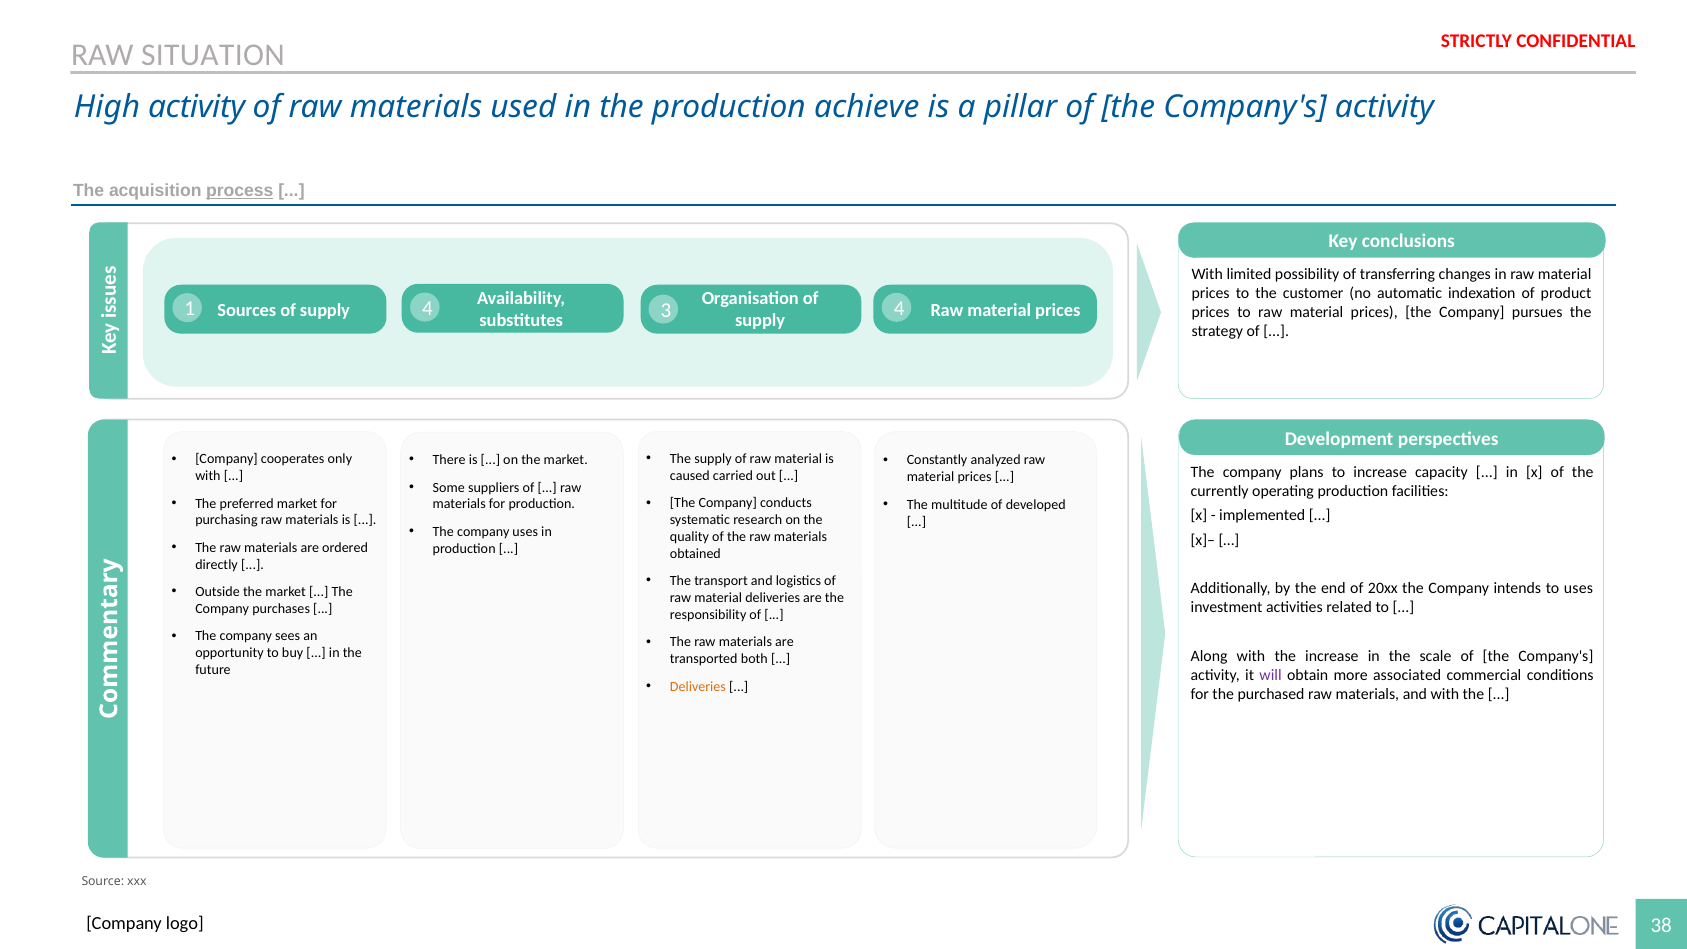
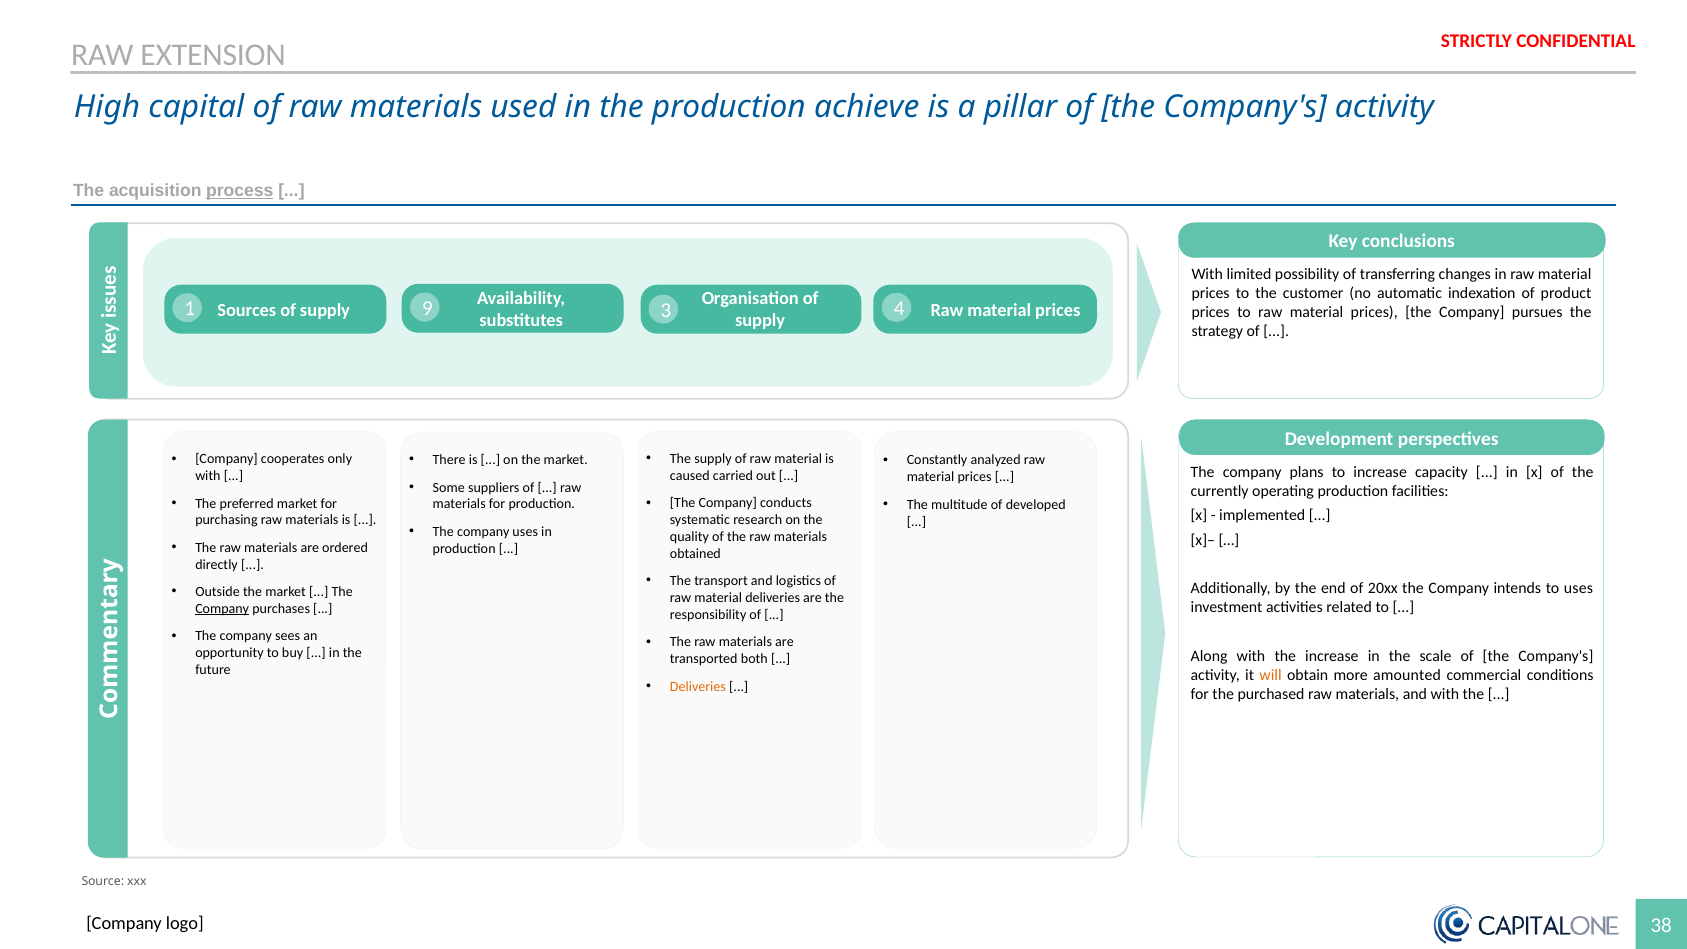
SITUATION: SITUATION -> EXTENSION
High activity: activity -> capital
1 4: 4 -> 9
Company at (222, 609) underline: none -> present
will colour: purple -> orange
associated: associated -> amounted
